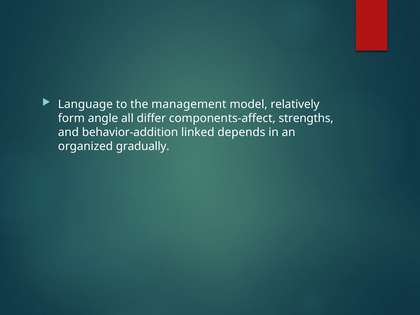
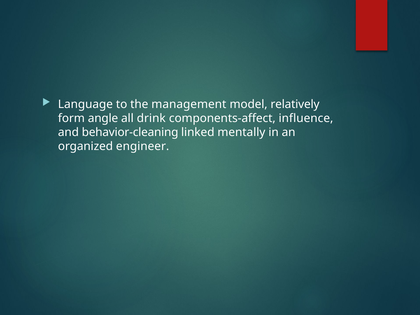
differ: differ -> drink
strengths: strengths -> influence
behavior-addition: behavior-addition -> behavior-cleaning
depends: depends -> mentally
gradually: gradually -> engineer
